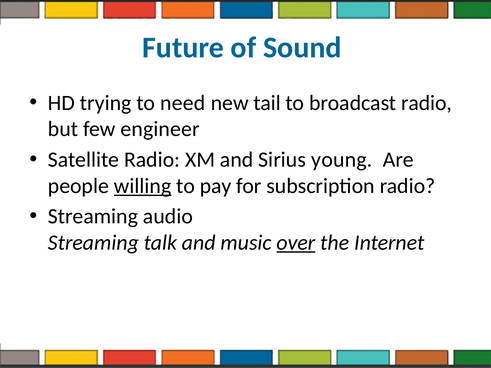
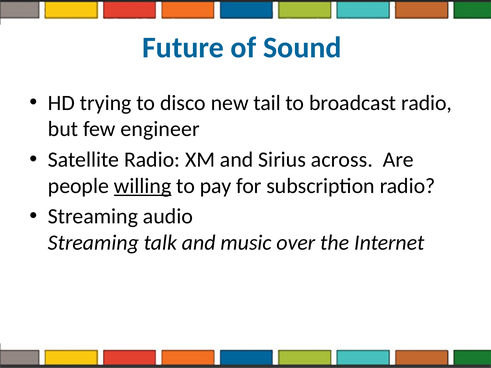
need: need -> disco
young: young -> across
over underline: present -> none
